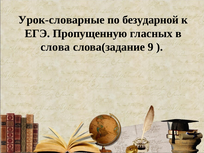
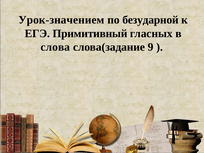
Урок-словарные: Урок-словарные -> Урок-значением
Пропущенную: Пропущенную -> Примитивный
